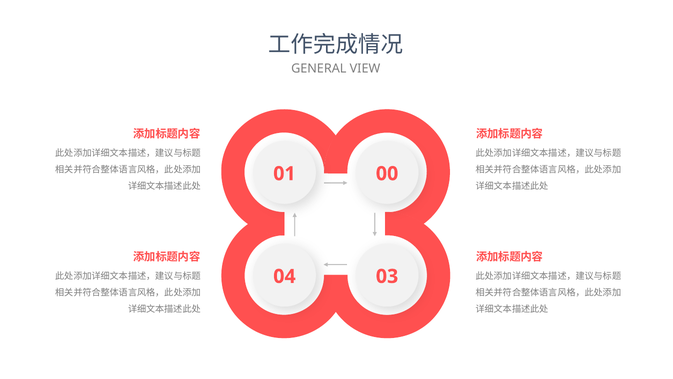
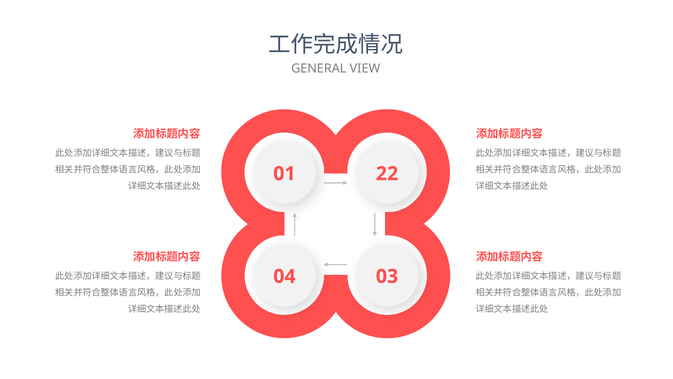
00: 00 -> 22
